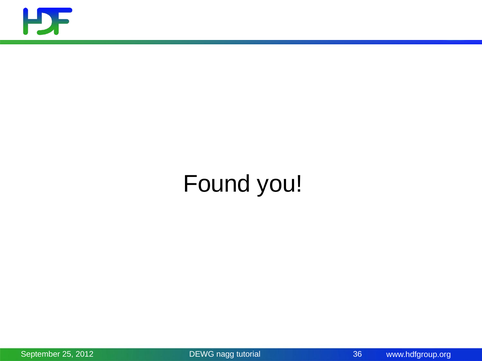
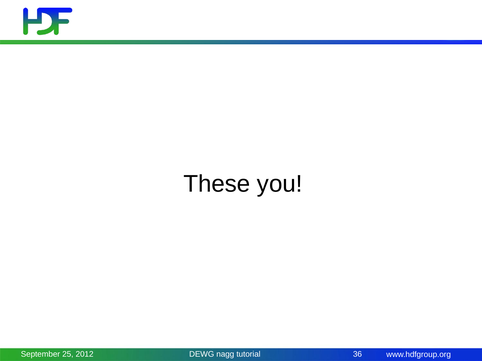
Found: Found -> These
